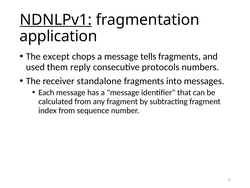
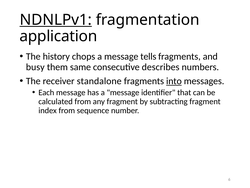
except: except -> history
used: used -> busy
reply: reply -> same
protocols: protocols -> describes
into underline: none -> present
